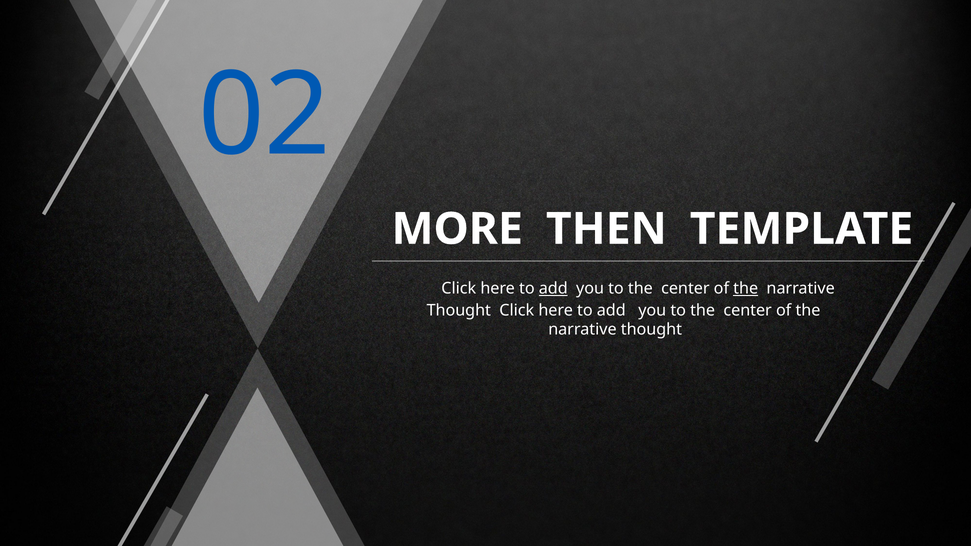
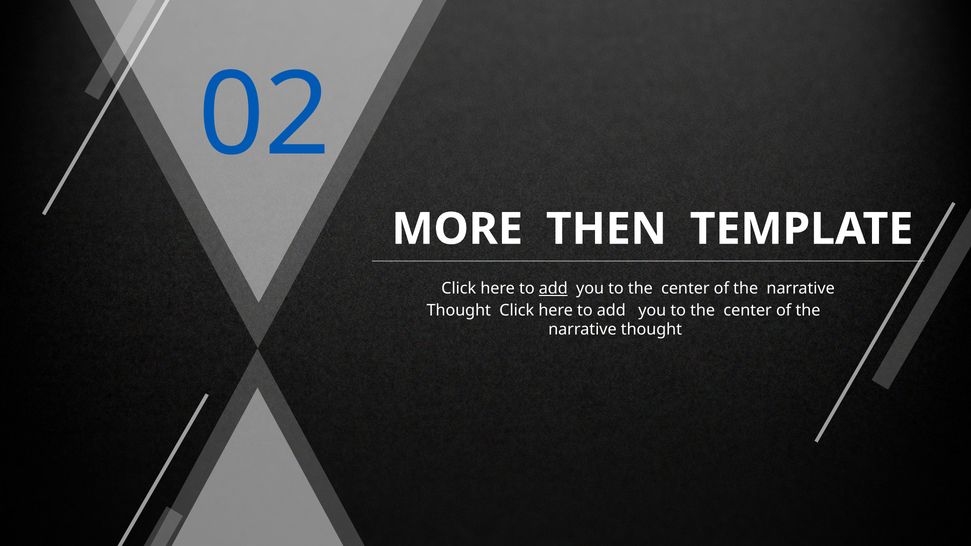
the at (746, 289) underline: present -> none
